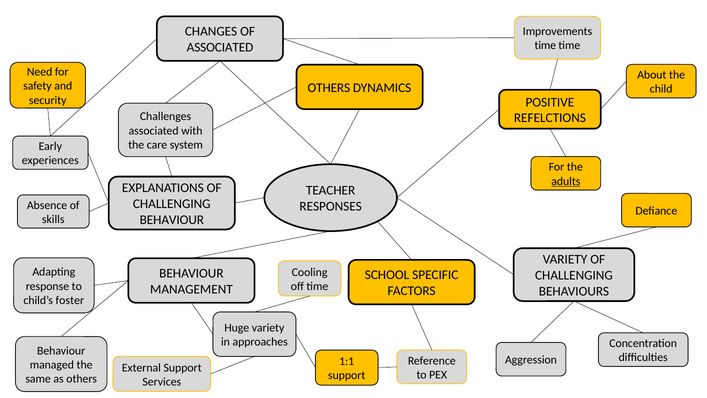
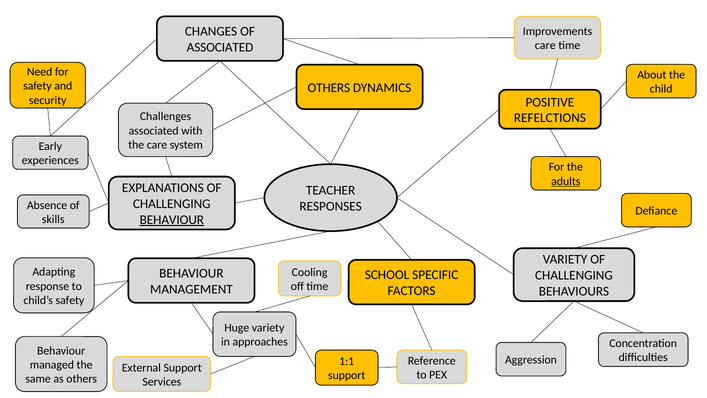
time at (545, 46): time -> care
BEHAVIOUR at (172, 220) underline: none -> present
child’s foster: foster -> safety
